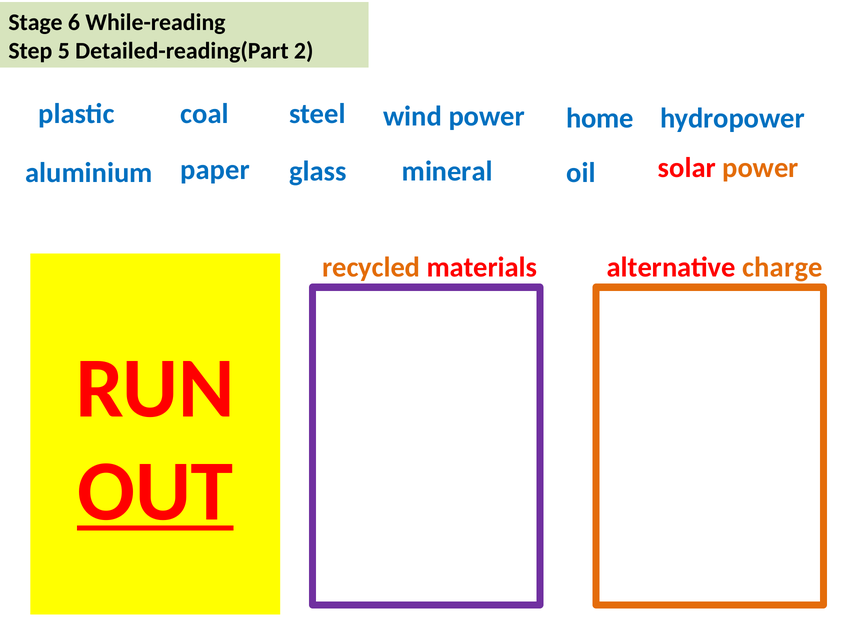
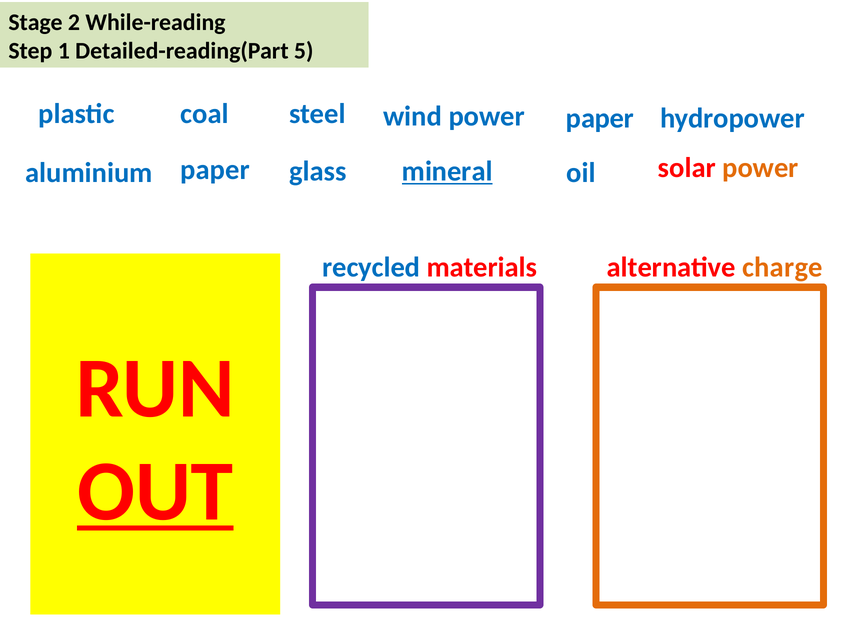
6: 6 -> 2
5: 5 -> 1
2: 2 -> 5
home at (600, 118): home -> paper
mineral underline: none -> present
recycled colour: orange -> blue
